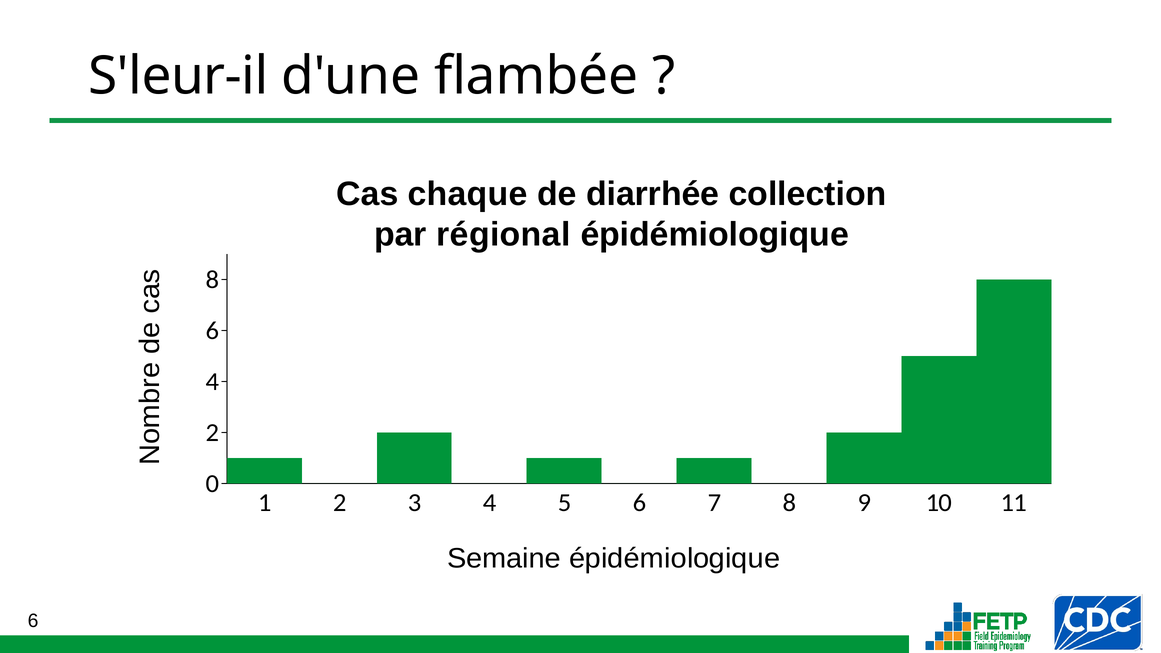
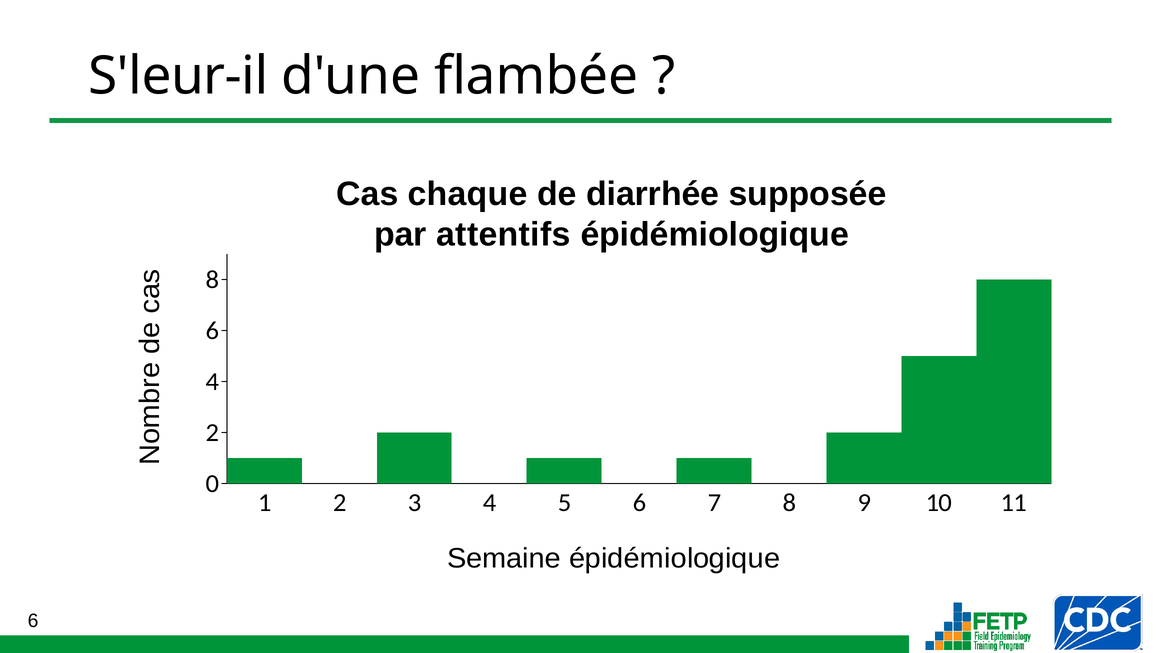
collection: collection -> supposée
régional: régional -> attentifs
